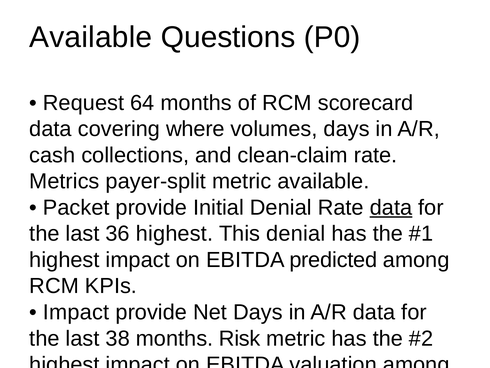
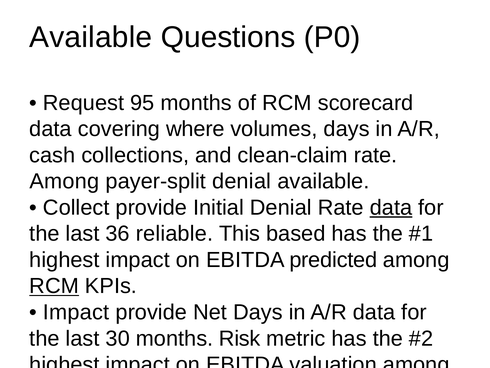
64: 64 -> 95
Metrics at (64, 181): Metrics -> Among
payer-split metric: metric -> denial
Packet at (76, 207): Packet -> Collect
36 highest: highest -> reliable
This denial: denial -> based
RCM at (54, 286) underline: none -> present
38: 38 -> 30
